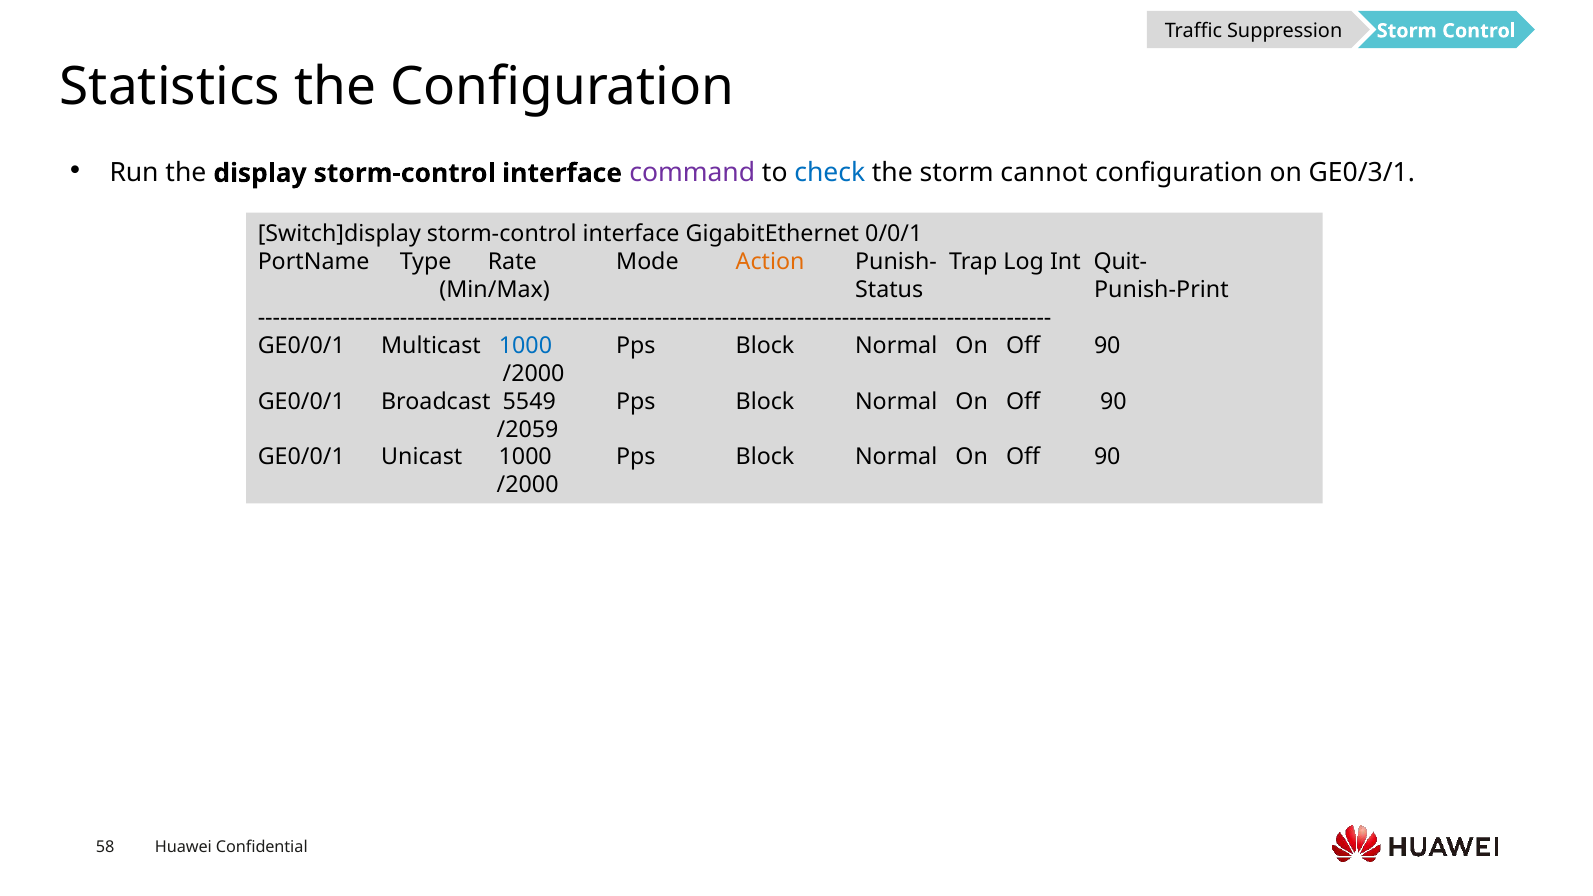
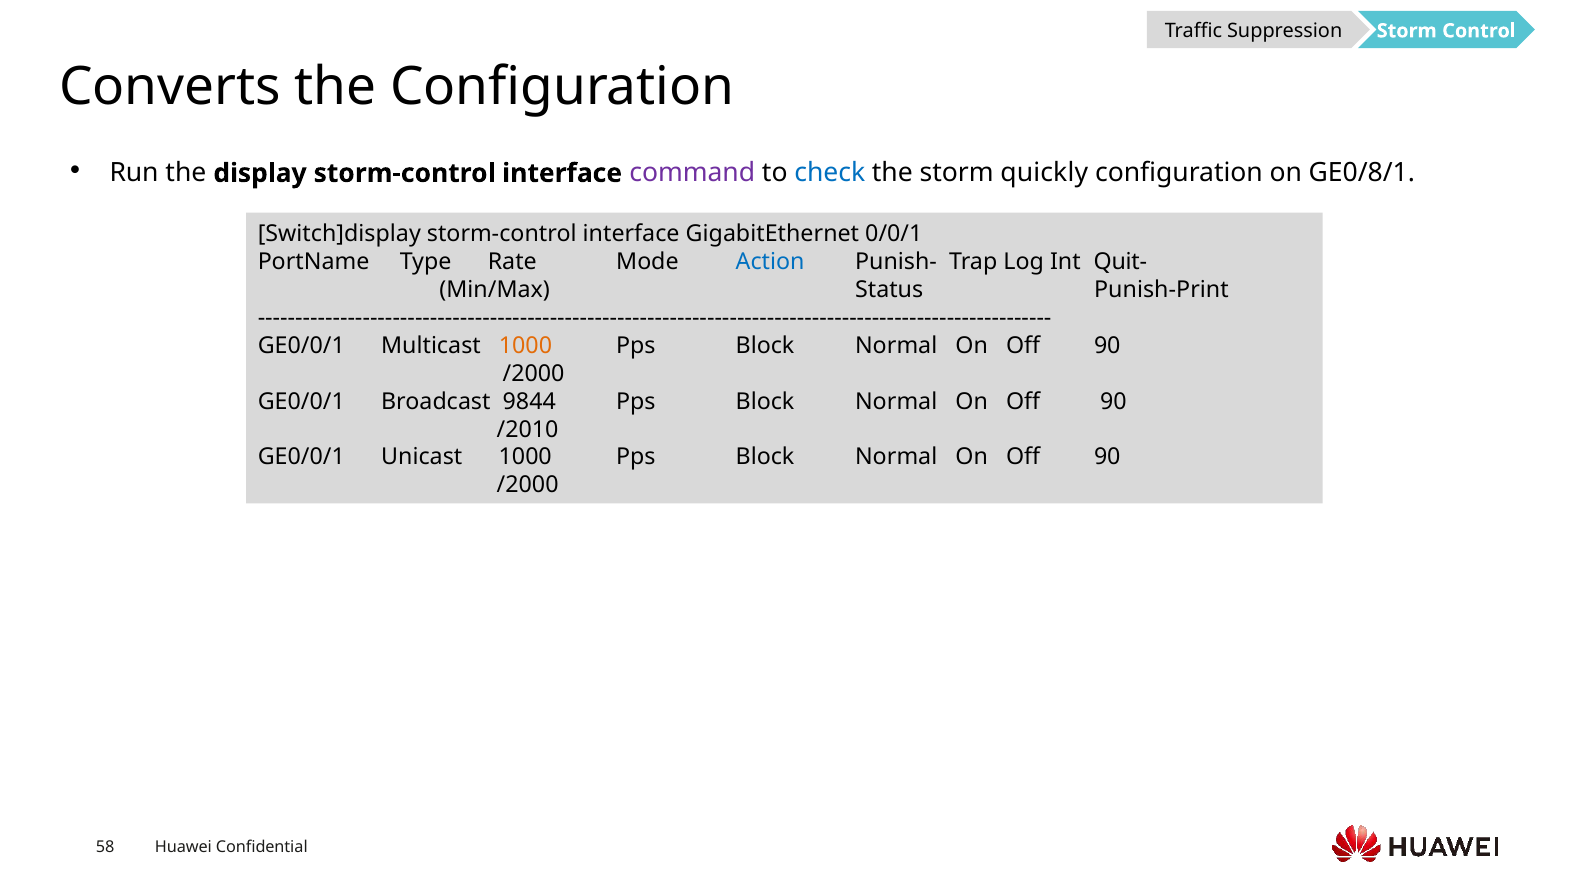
Statistics: Statistics -> Converts
cannot: cannot -> quickly
GE0/3/1: GE0/3/1 -> GE0/8/1
Action colour: orange -> blue
1000 at (525, 346) colour: blue -> orange
5549: 5549 -> 9844
/2059: /2059 -> /2010
